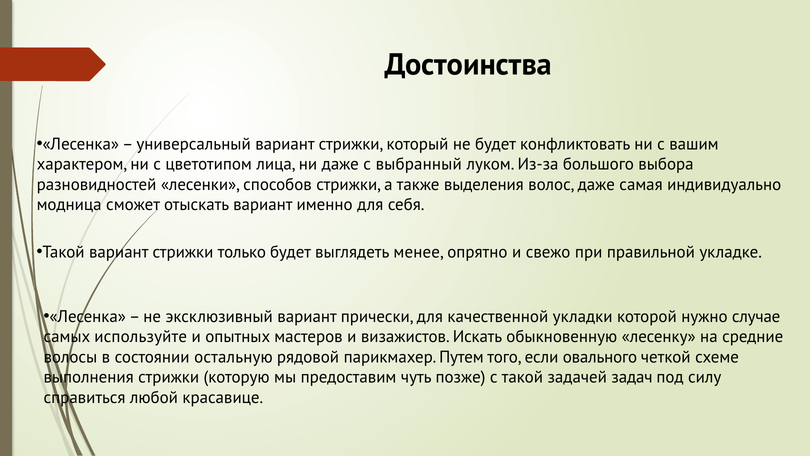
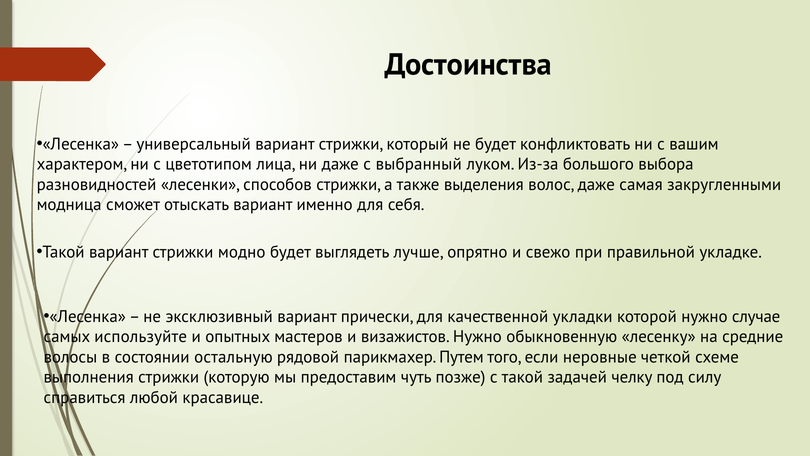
индивидуально: индивидуально -> закругленными
только: только -> модно
менее: менее -> лучше
визажистов Искать: Искать -> Нужно
овального: овального -> неровные
задач: задач -> челку
